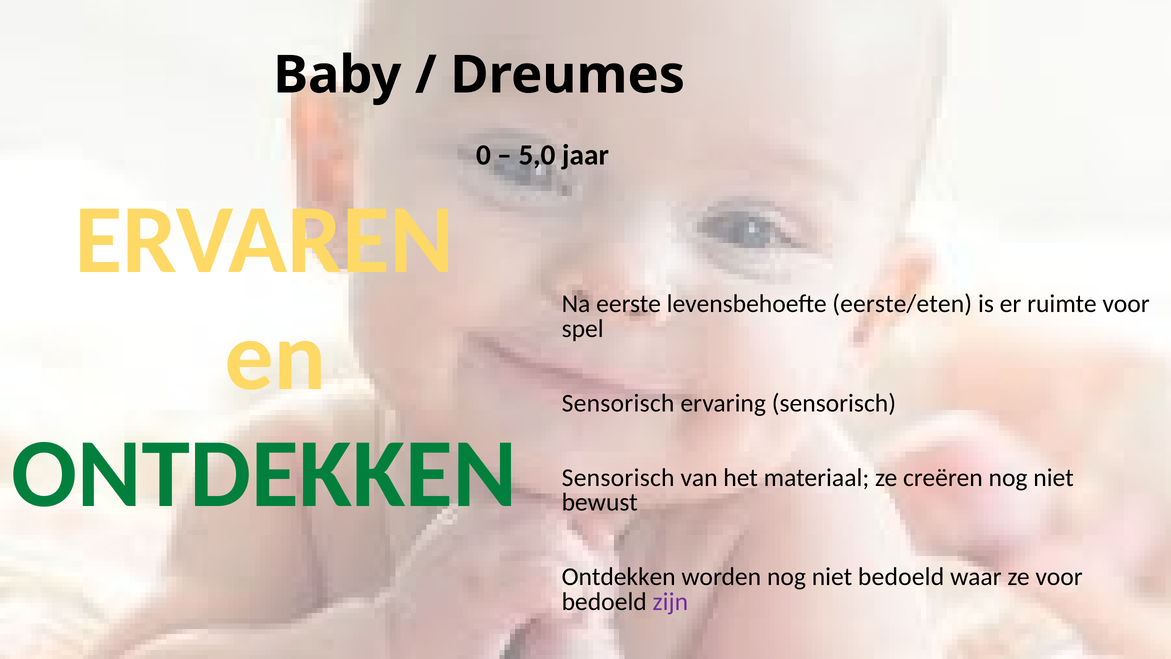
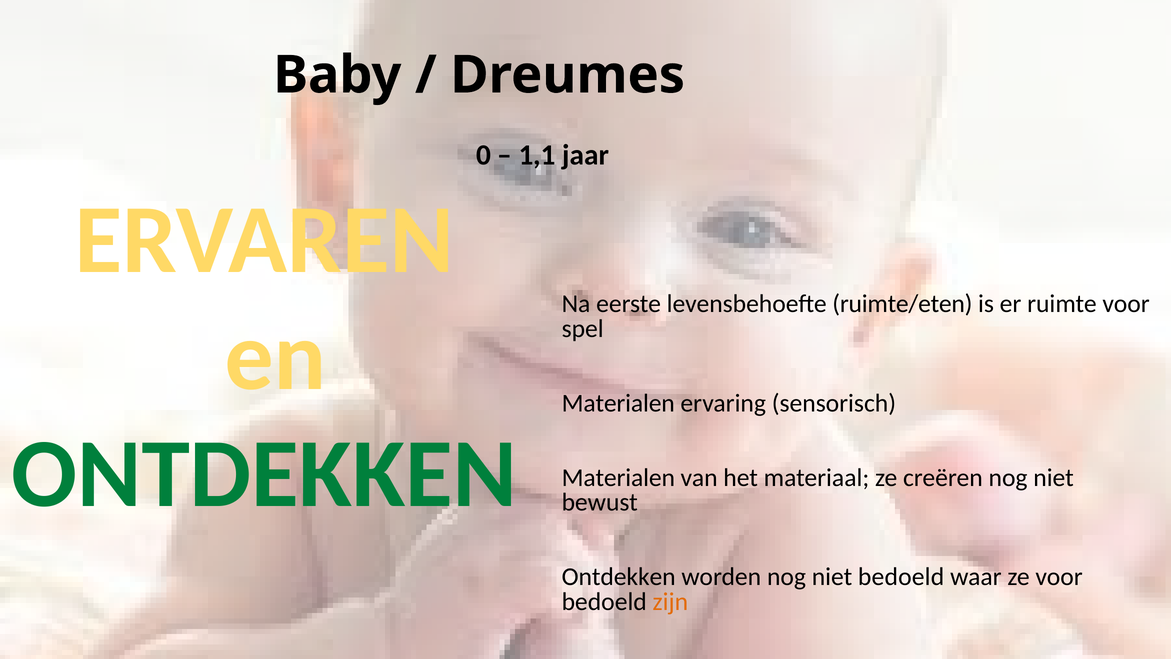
5,0: 5,0 -> 1,1
eerste/eten: eerste/eten -> ruimte/eten
Sensorisch at (618, 403): Sensorisch -> Materialen
Sensorisch at (618, 477): Sensorisch -> Materialen
zijn colour: purple -> orange
